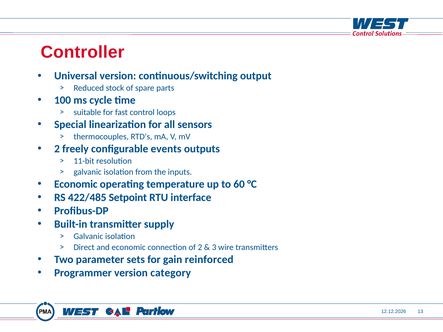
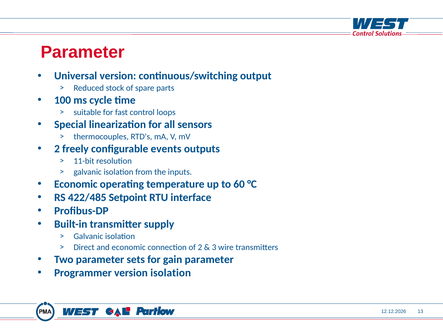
Controller at (83, 52): Controller -> Parameter
gain reinforced: reinforced -> parameter
version category: category -> isolation
